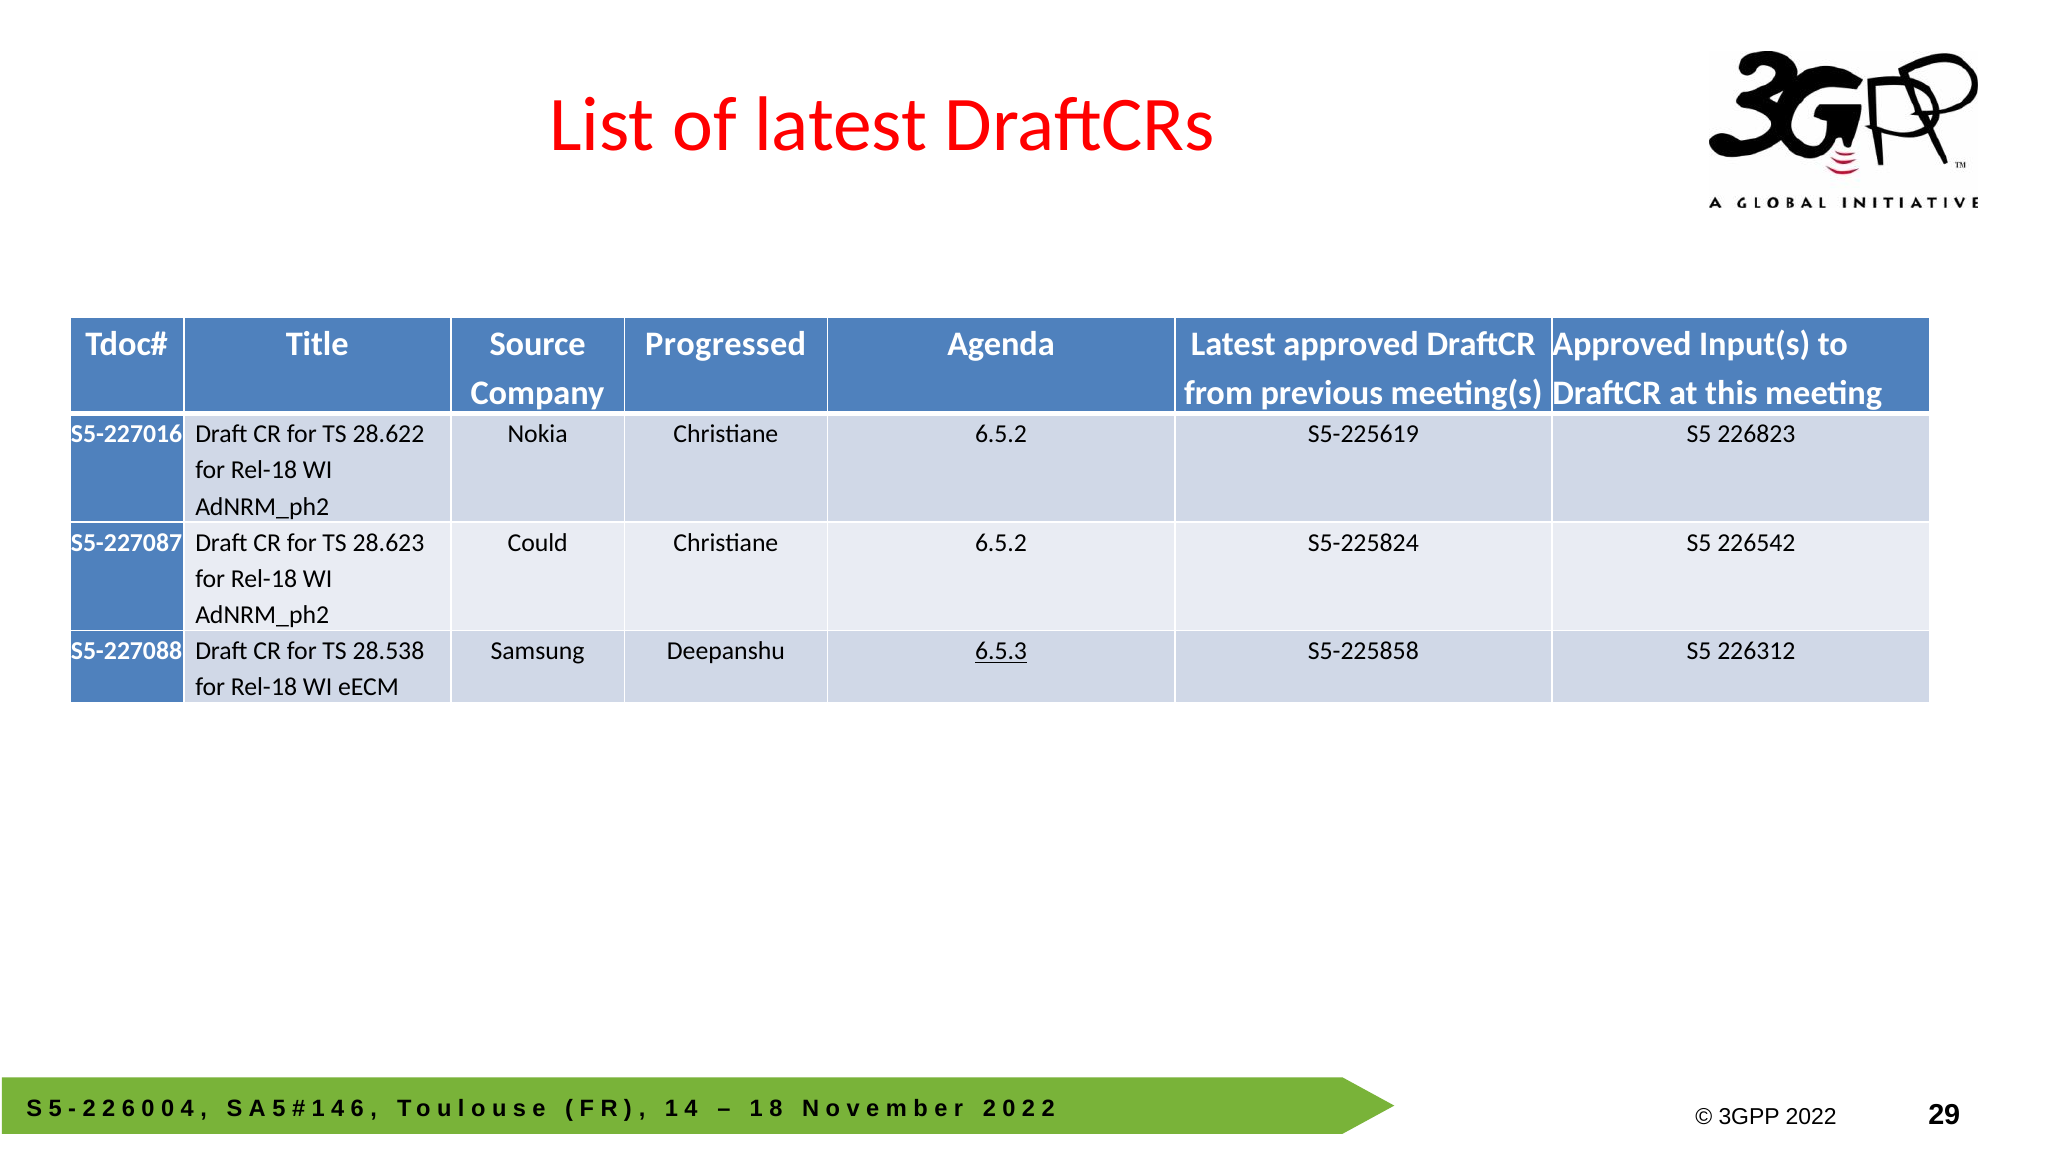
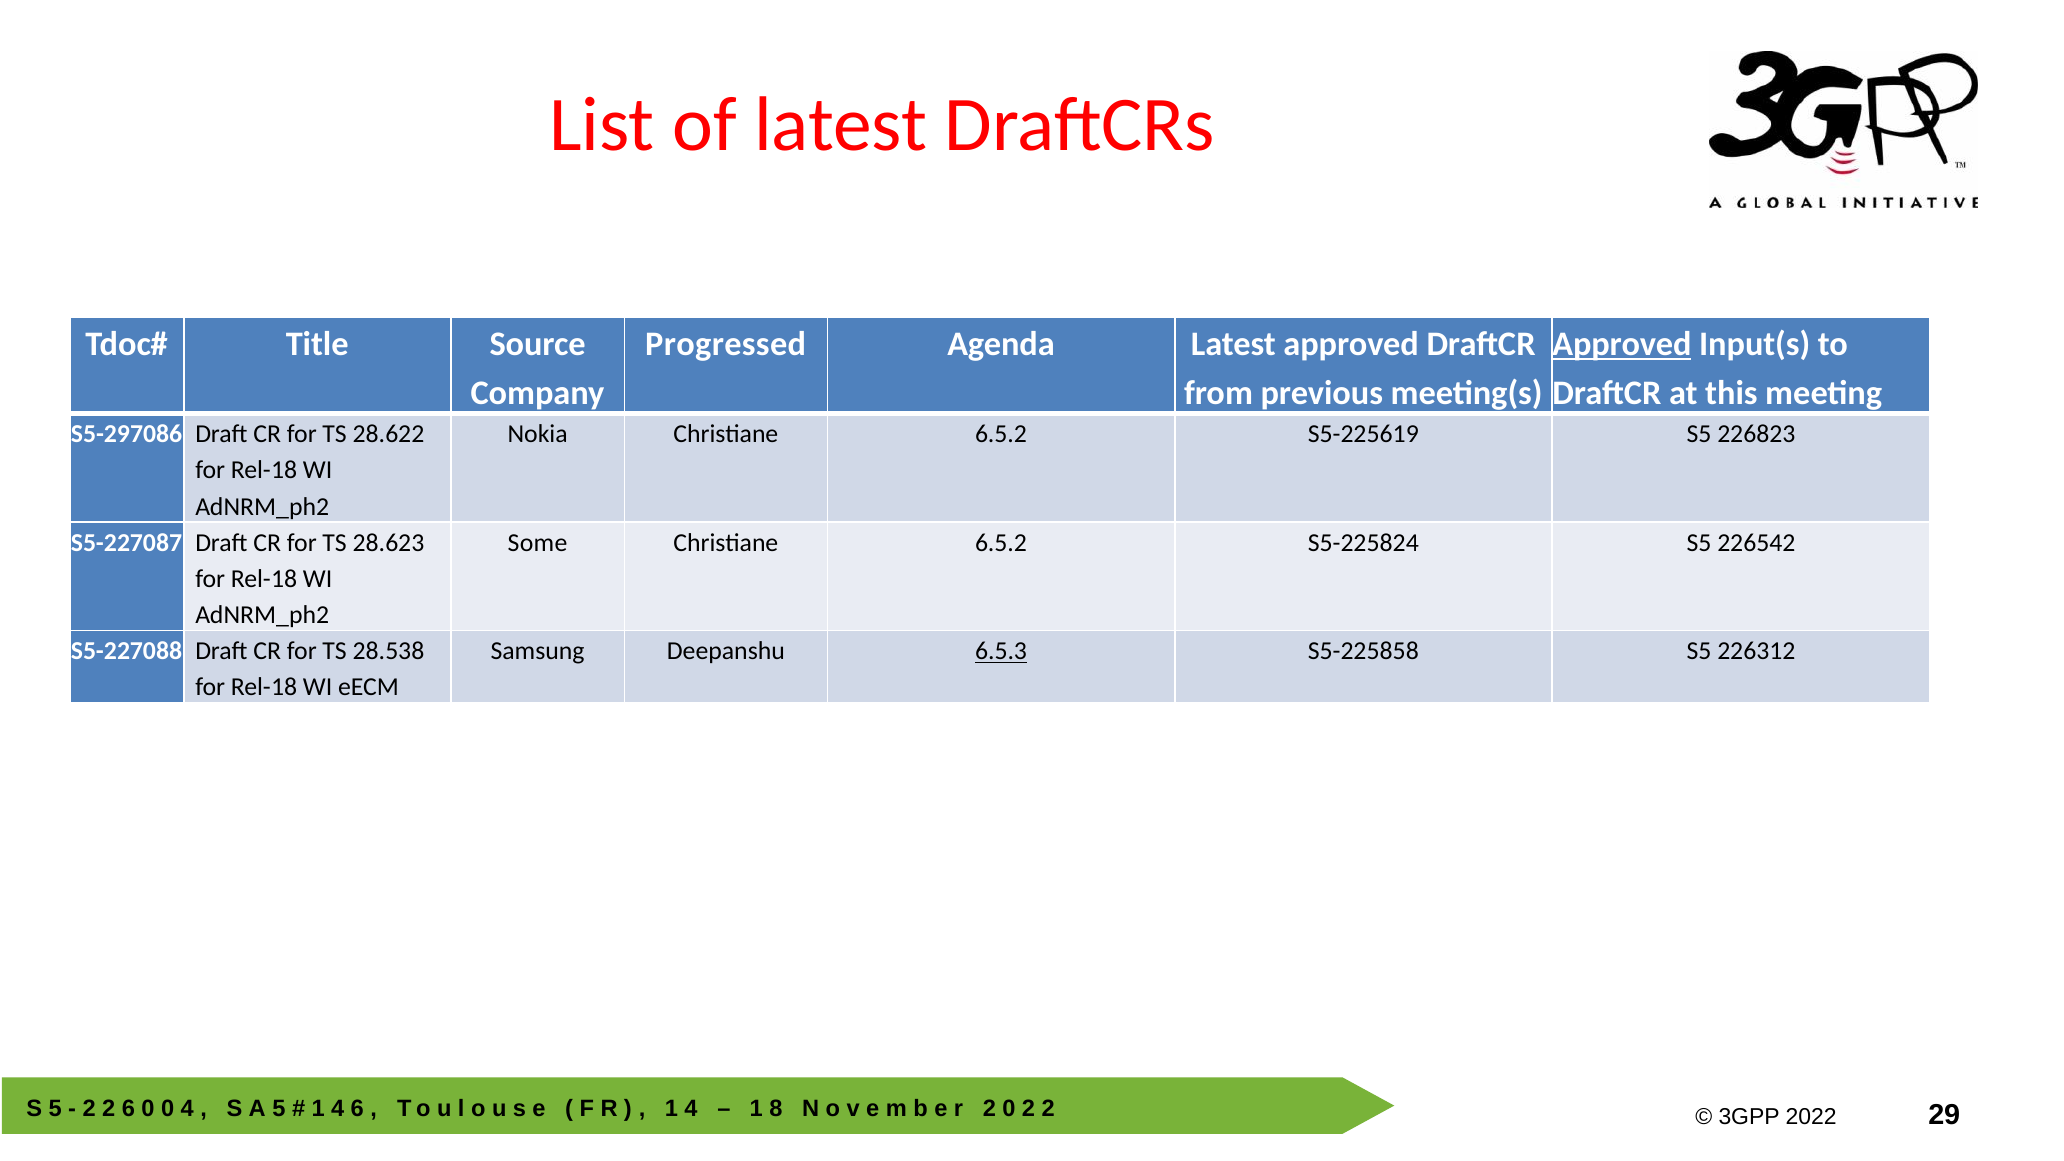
Approved at (1622, 345) underline: none -> present
S5-227016: S5-227016 -> S5-297086
Could: Could -> Some
